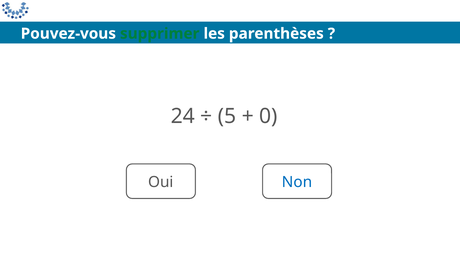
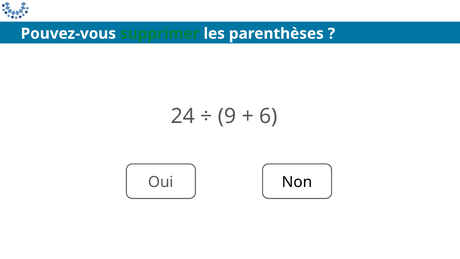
5: 5 -> 9
0: 0 -> 6
Non colour: blue -> black
